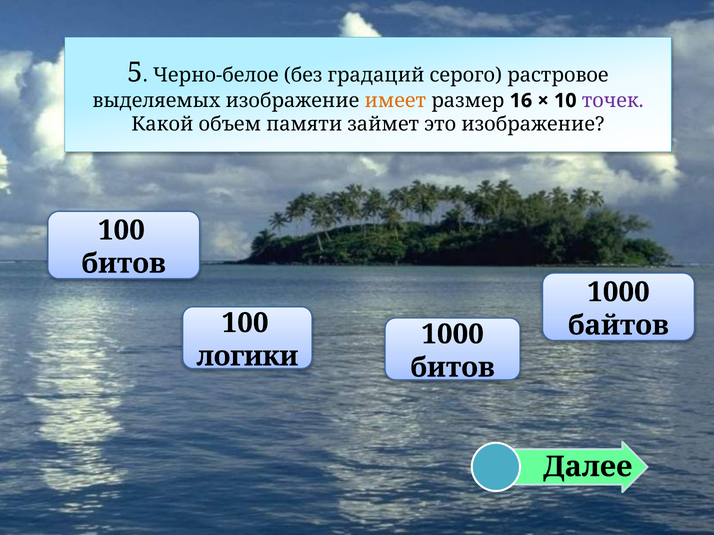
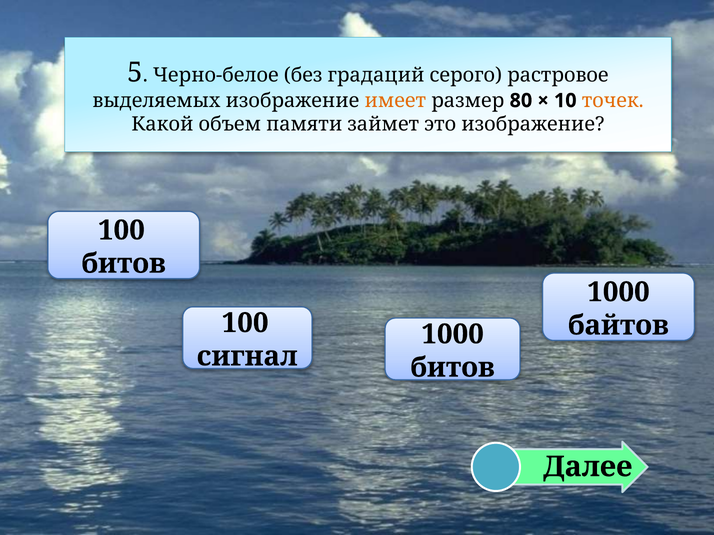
16: 16 -> 80
точек colour: purple -> orange
логики: логики -> сигнал
